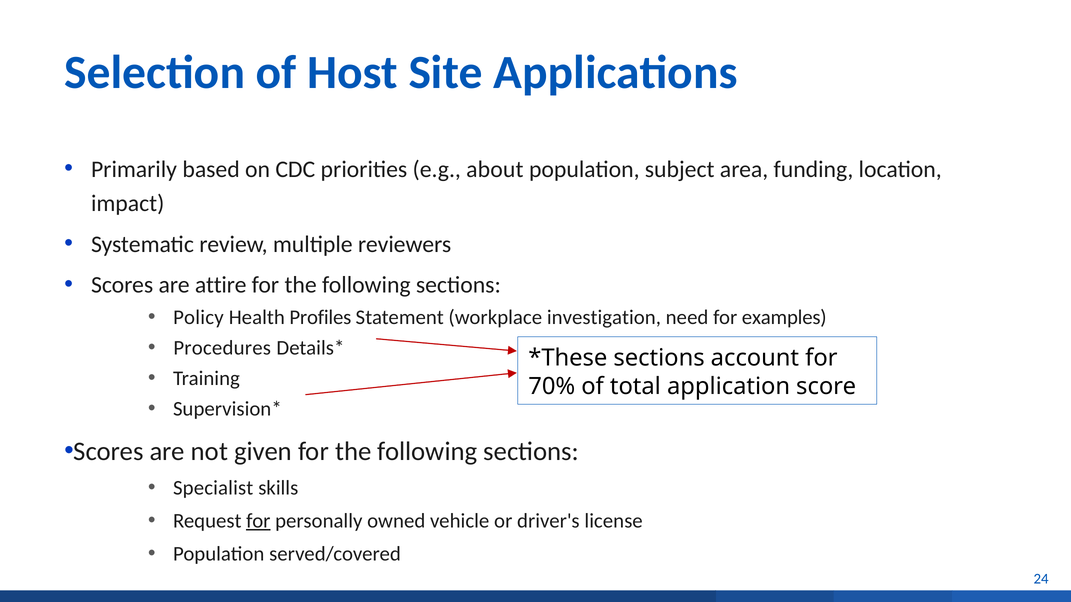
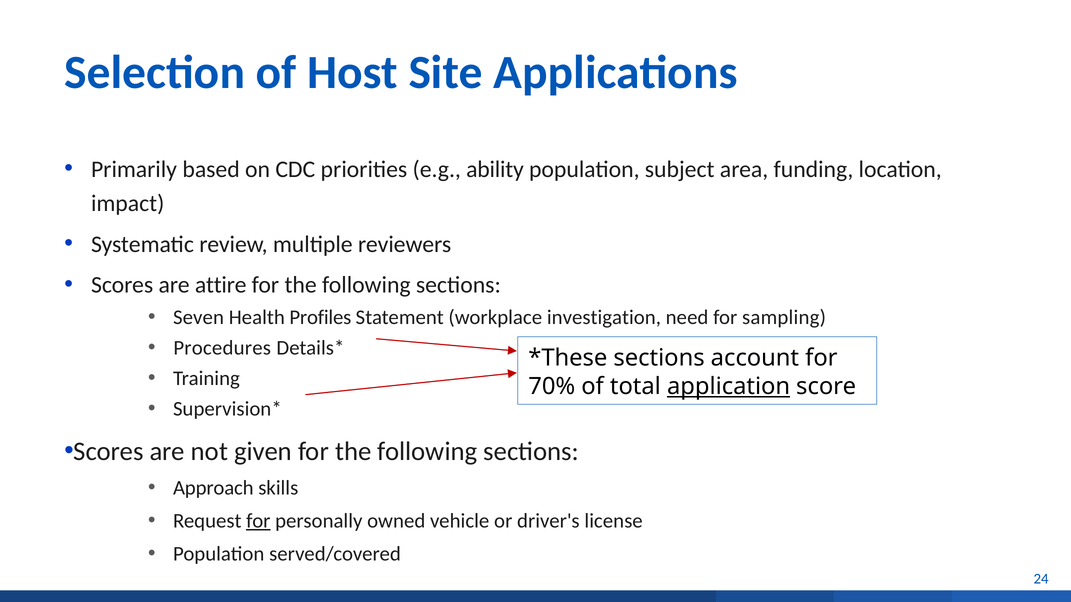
about: about -> ability
Policy: Policy -> Seven
examples: examples -> sampling
application underline: none -> present
Specialist: Specialist -> Approach
